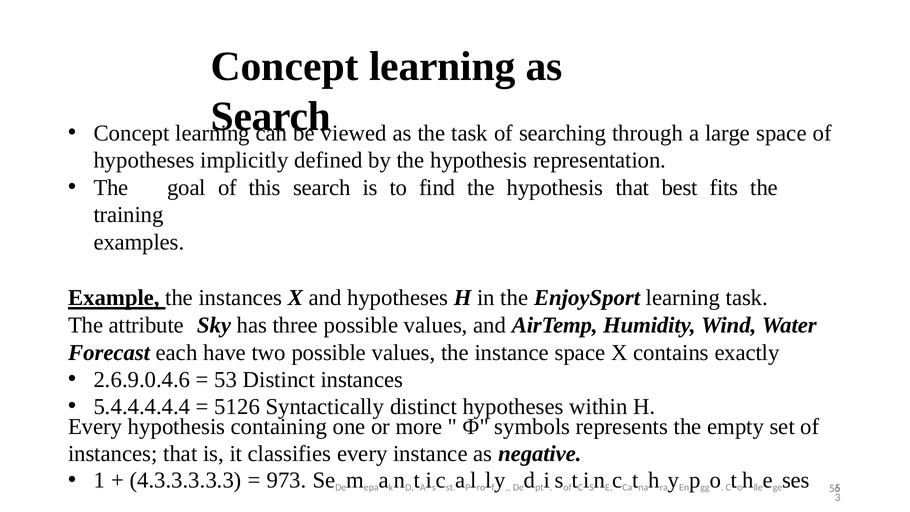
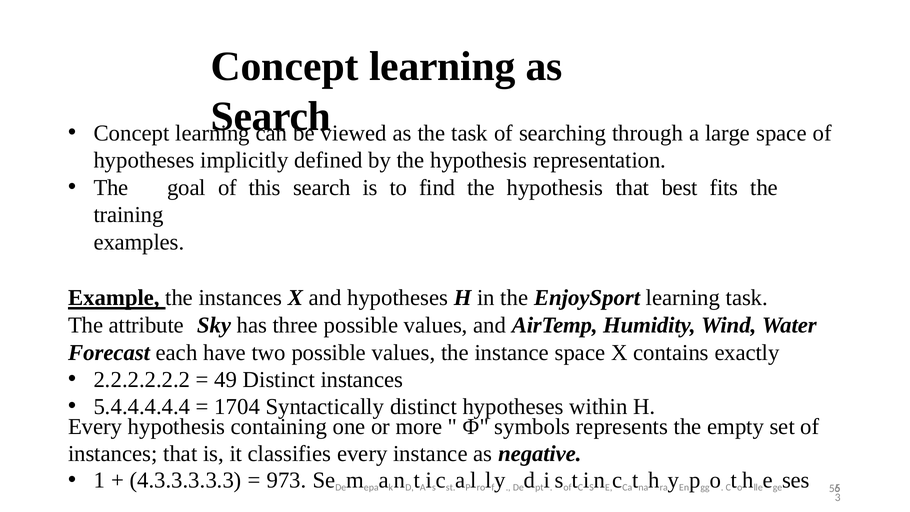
2.6.9.0.4.6: 2.6.9.0.4.6 -> 2.2.2.2.2.2
53: 53 -> 49
5126: 5126 -> 1704
